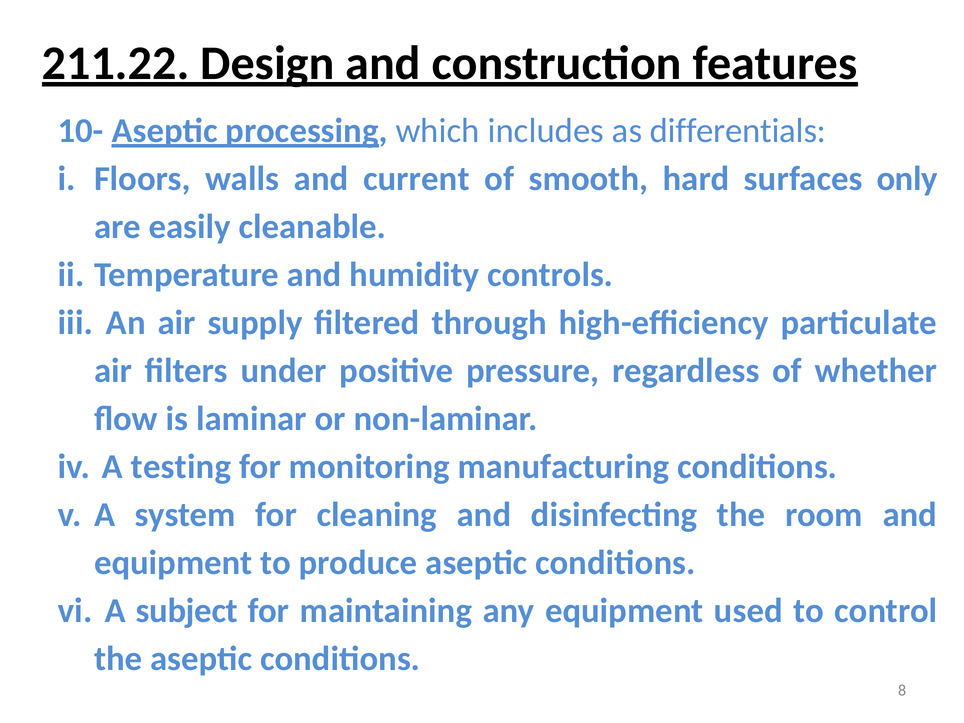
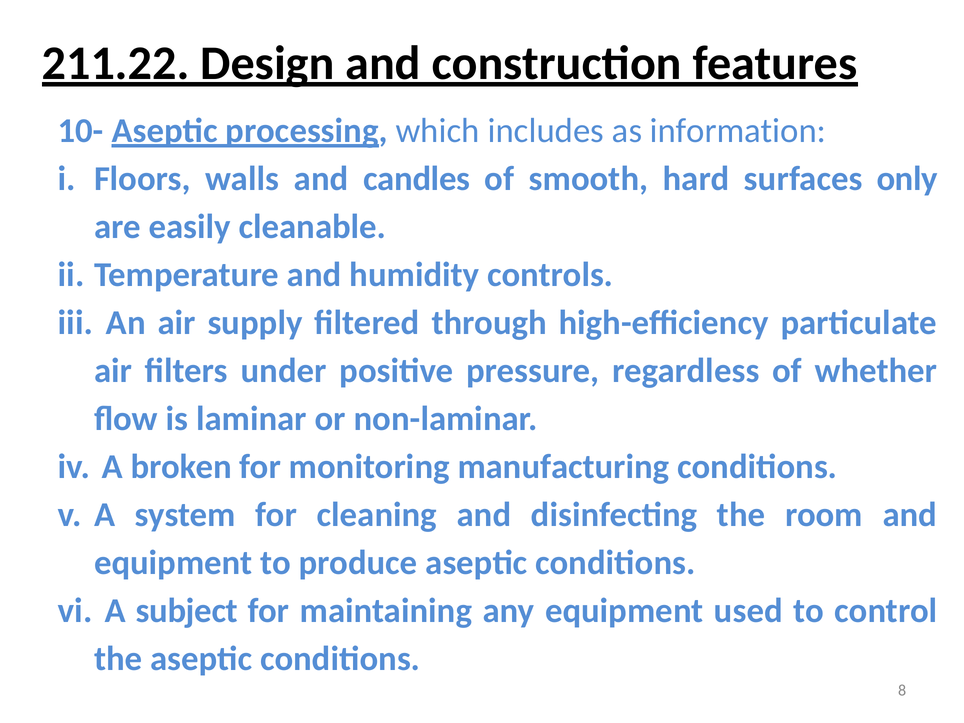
differentials: differentials -> information
current: current -> candles
testing: testing -> broken
